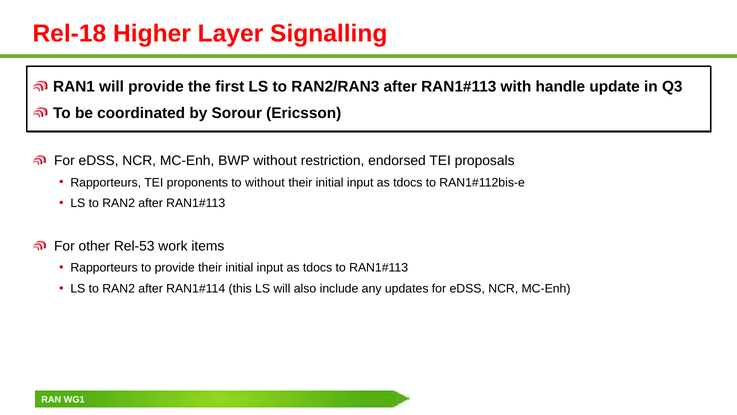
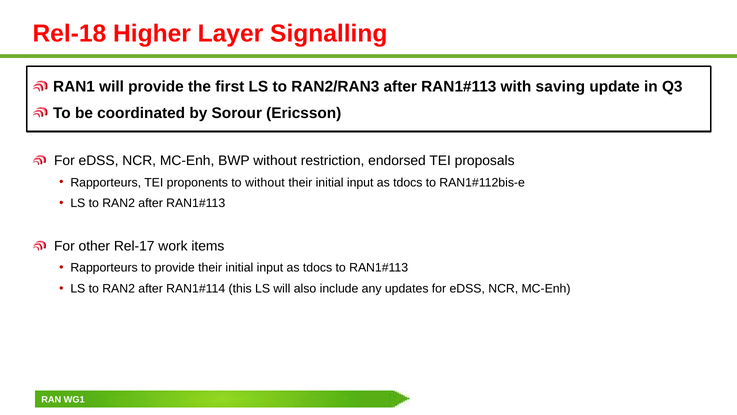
handle: handle -> saving
Rel-53: Rel-53 -> Rel-17
